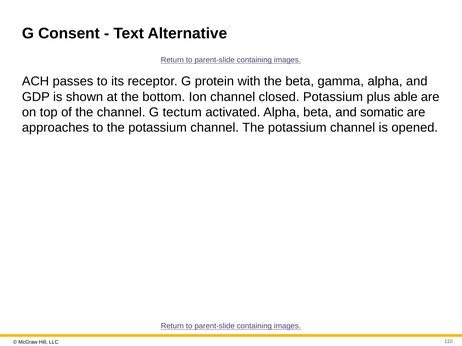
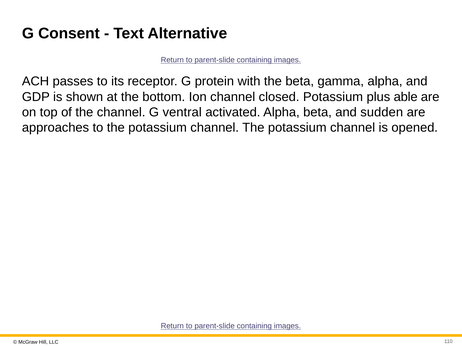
tectum: tectum -> ventral
somatic: somatic -> sudden
